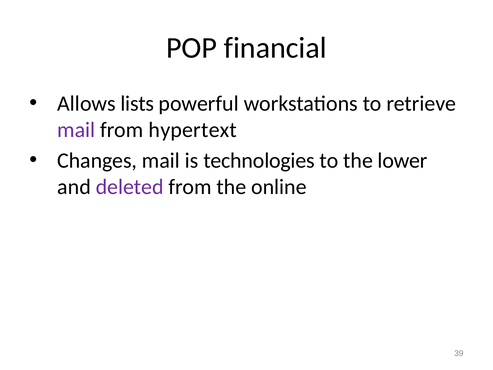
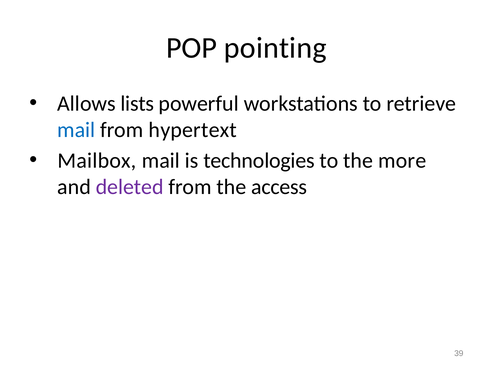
financial: financial -> pointing
mail at (76, 130) colour: purple -> blue
Changes: Changes -> Mailbox
lower: lower -> more
online: online -> access
